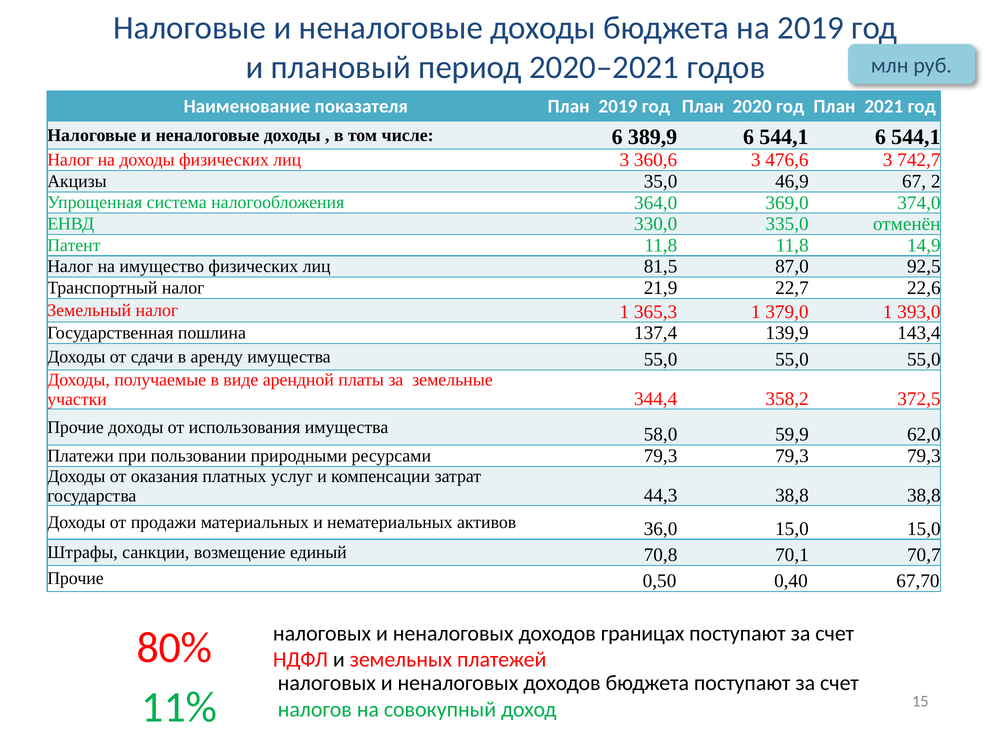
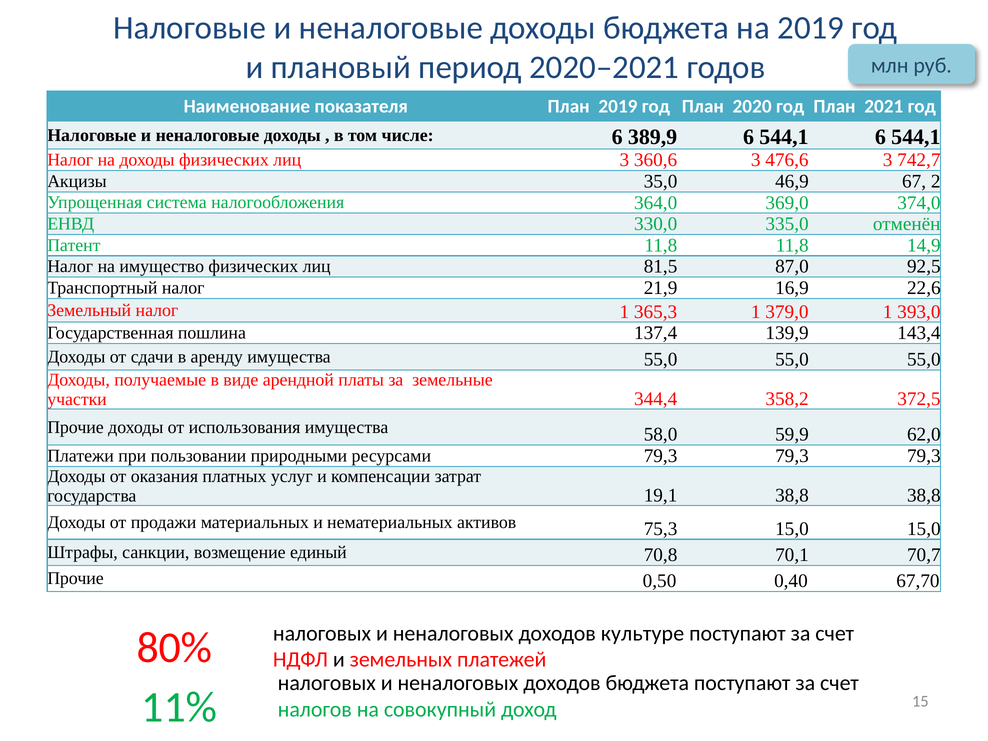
22,7: 22,7 -> 16,9
44,3: 44,3 -> 19,1
36,0: 36,0 -> 75,3
границах: границах -> культуре
